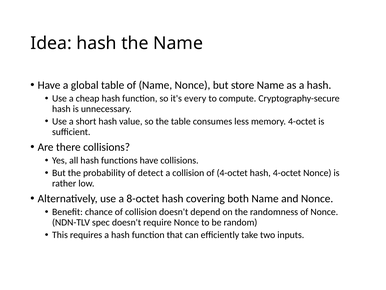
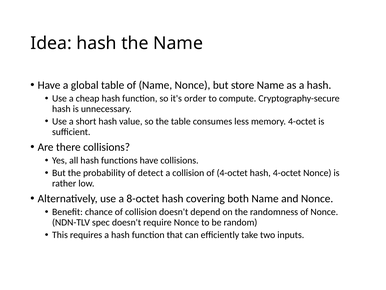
every: every -> order
